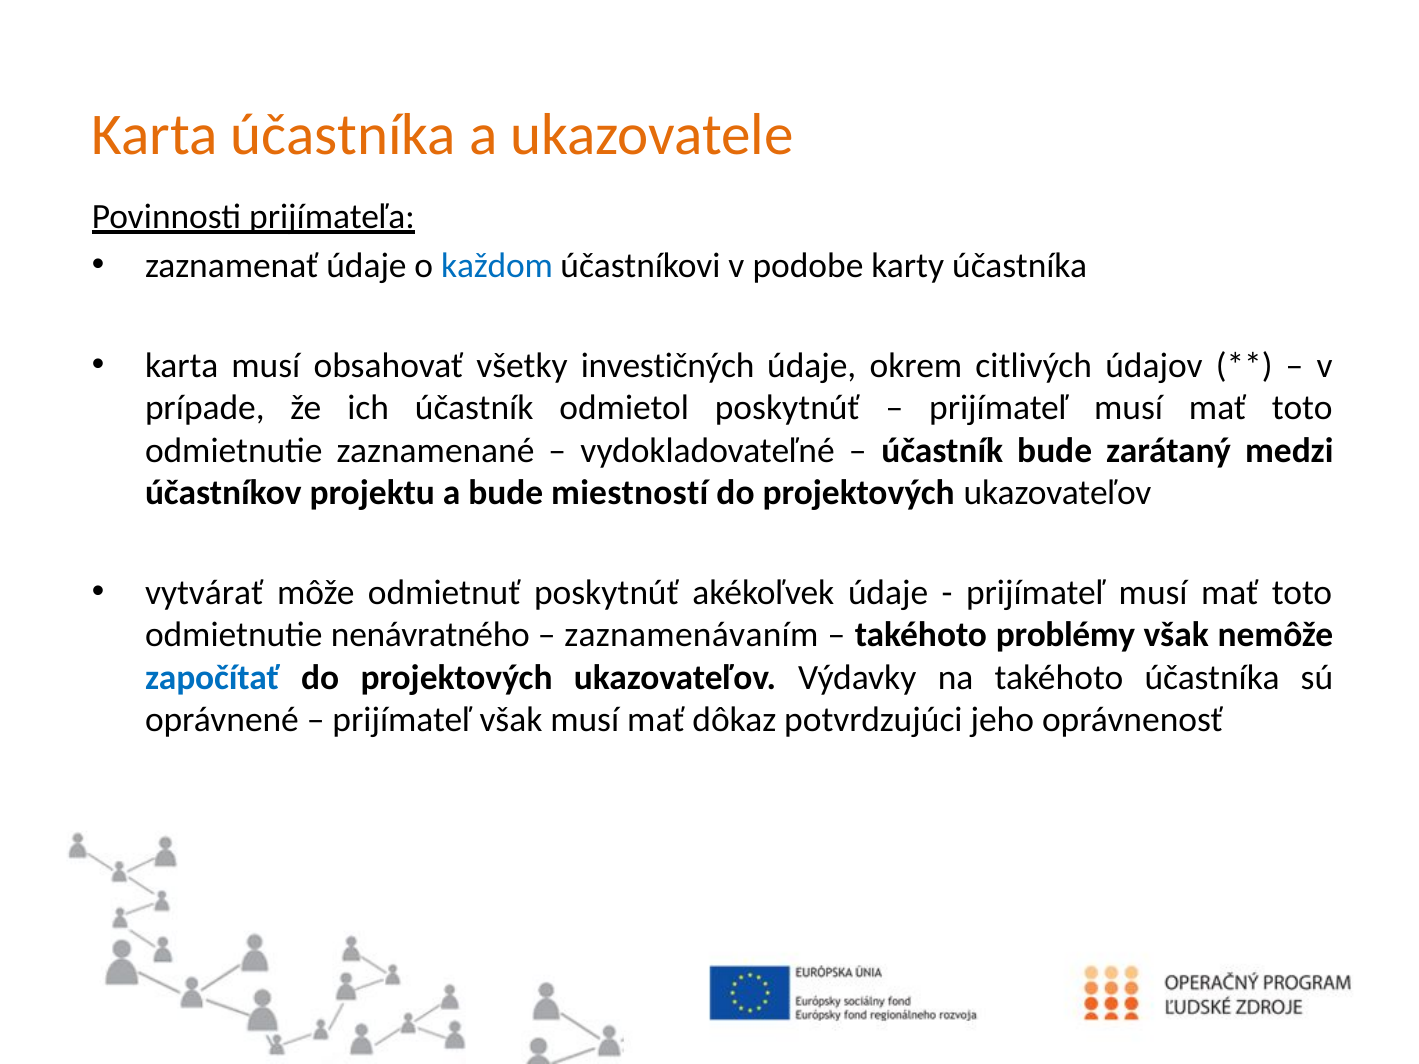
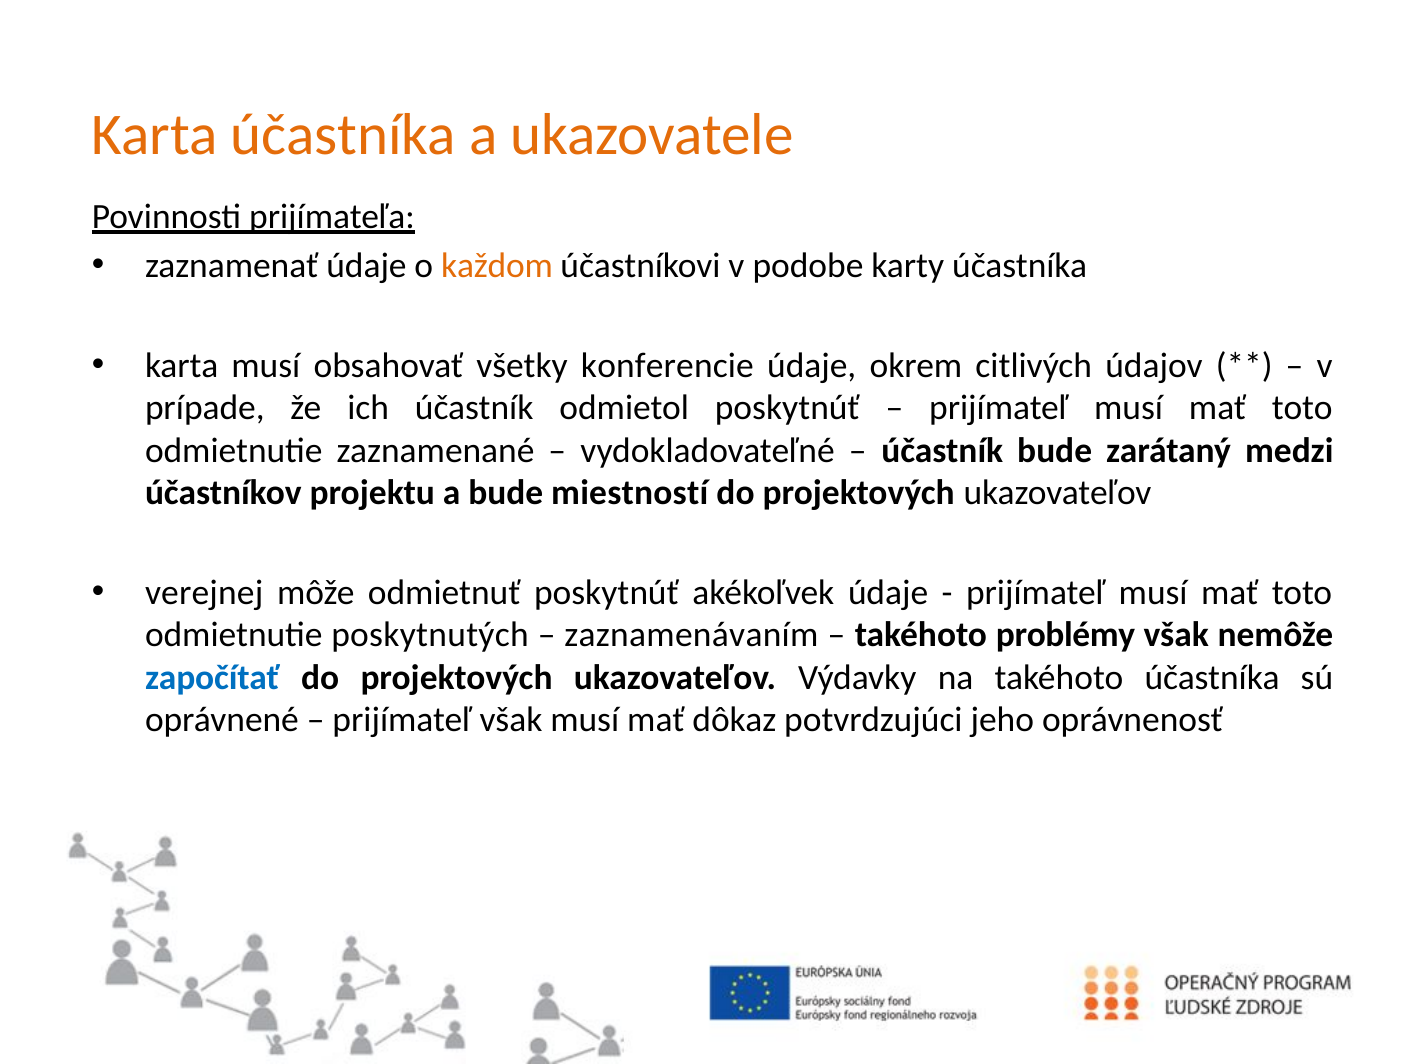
každom colour: blue -> orange
investičných: investičných -> konferencie
vytvárať: vytvárať -> verejnej
nenávratného: nenávratného -> poskytnutých
